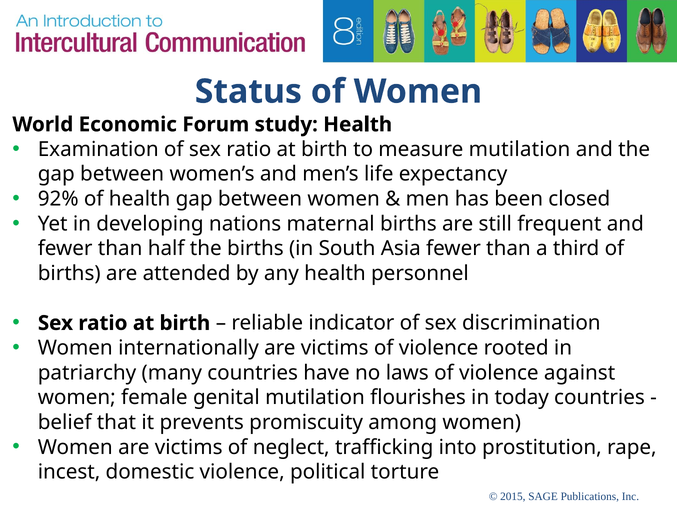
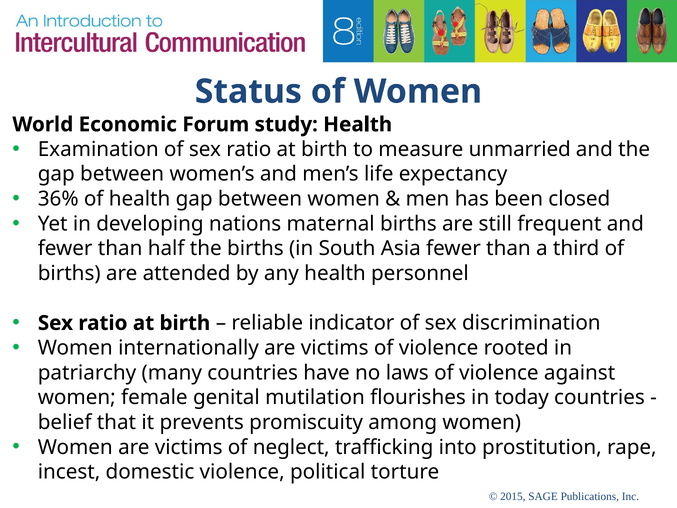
measure mutilation: mutilation -> unmarried
92%: 92% -> 36%
